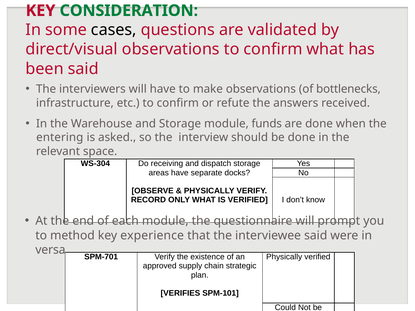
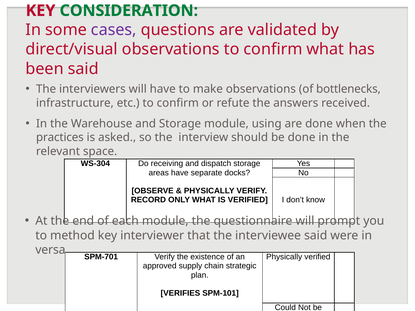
cases colour: black -> purple
funds: funds -> using
entering: entering -> practices
experience: experience -> interviewer
